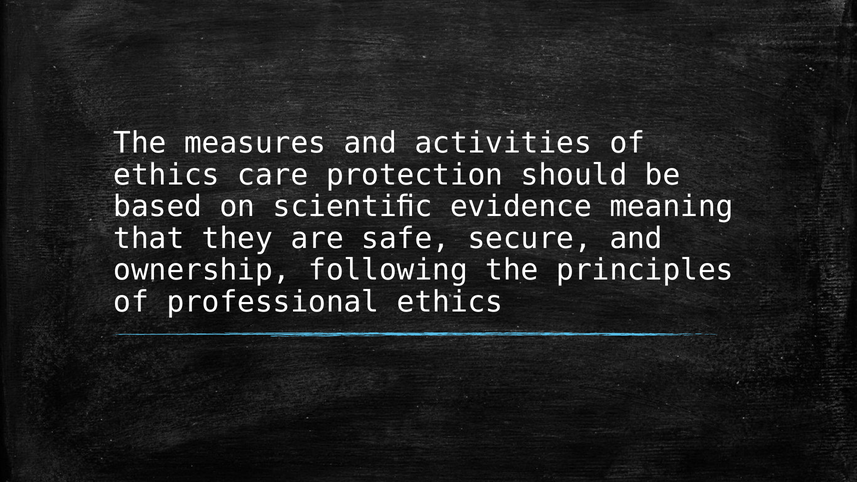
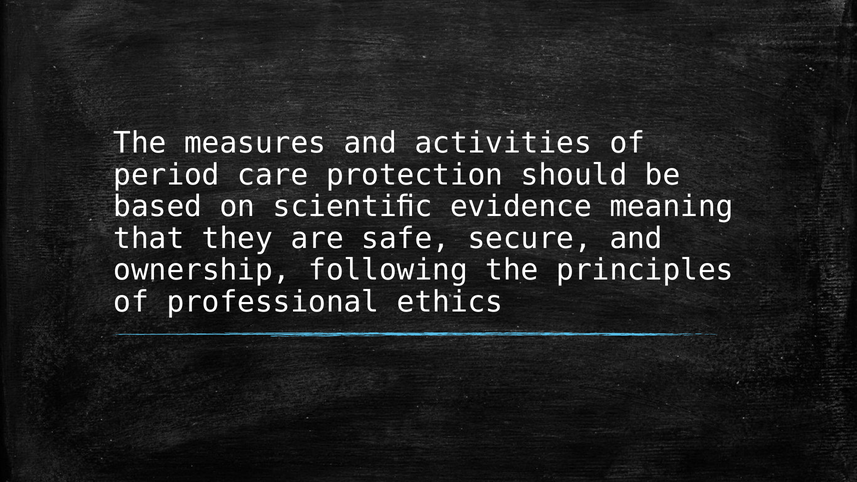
ethics at (167, 175): ethics -> period
